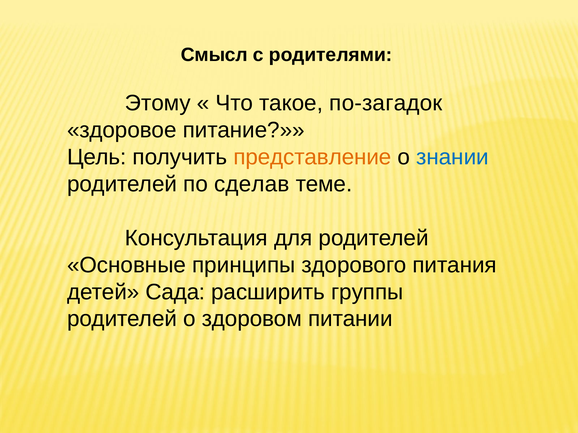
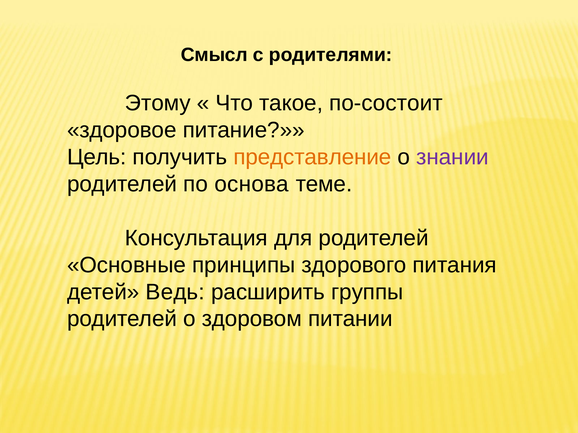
по-загадок: по-загадок -> по-состоит
знании colour: blue -> purple
сделав: сделав -> основа
Сада: Сада -> Ведь
